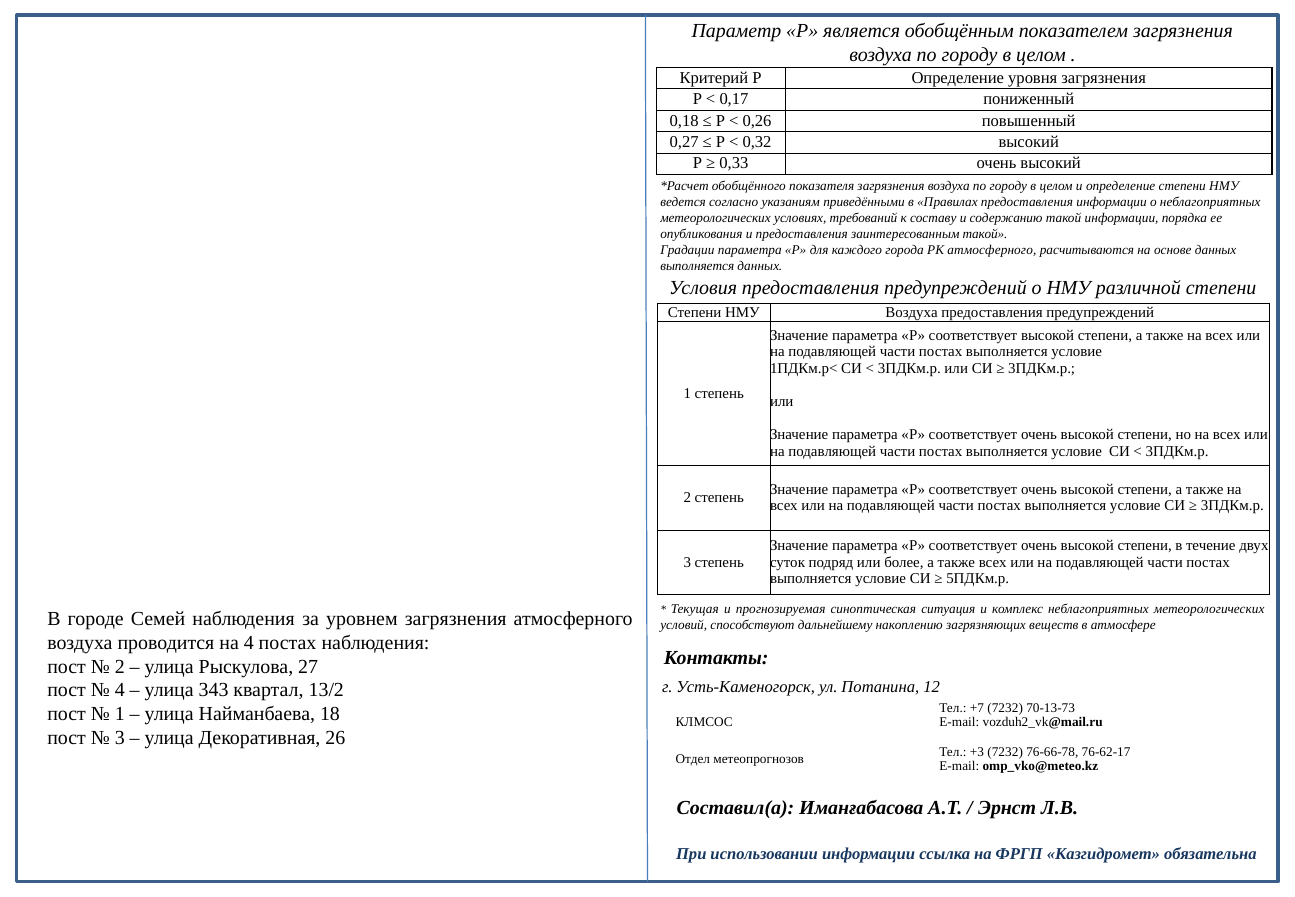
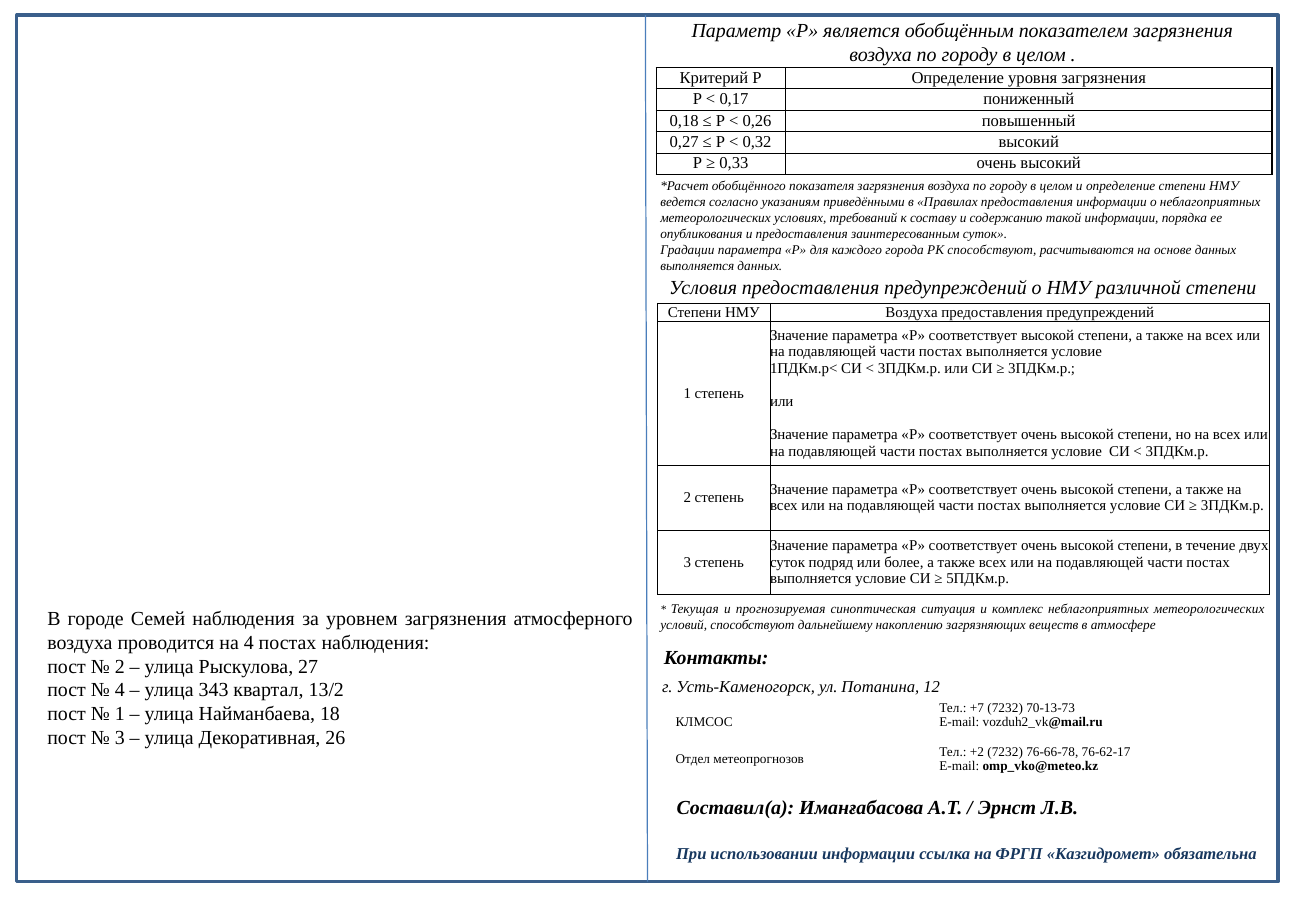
заинтересованным такой: такой -> суток
РК атмосферного: атмосферного -> способствуют
+3: +3 -> +2
